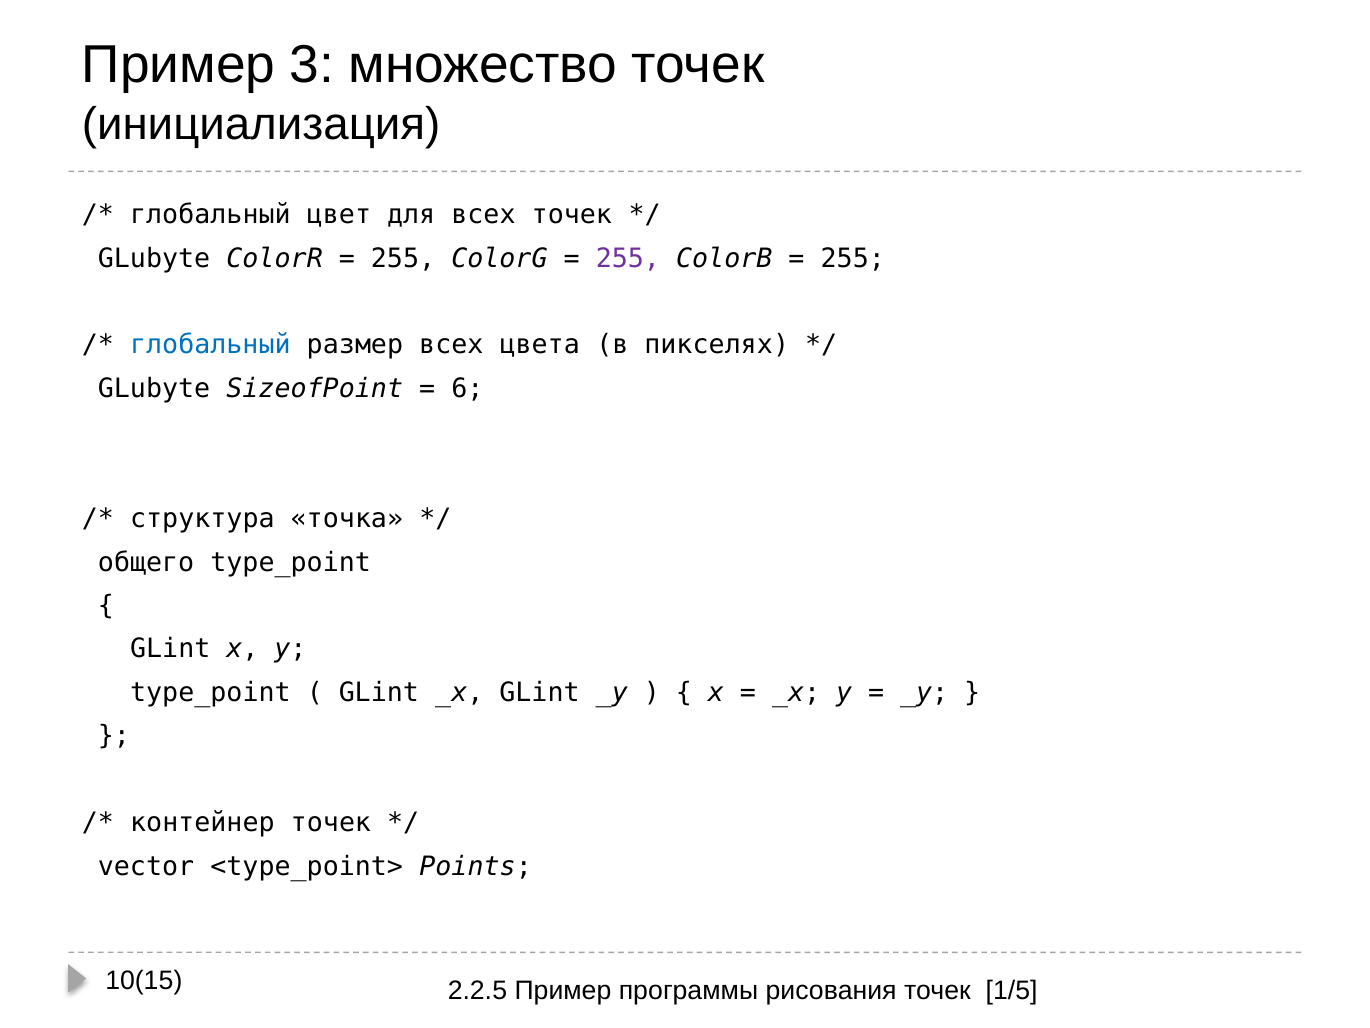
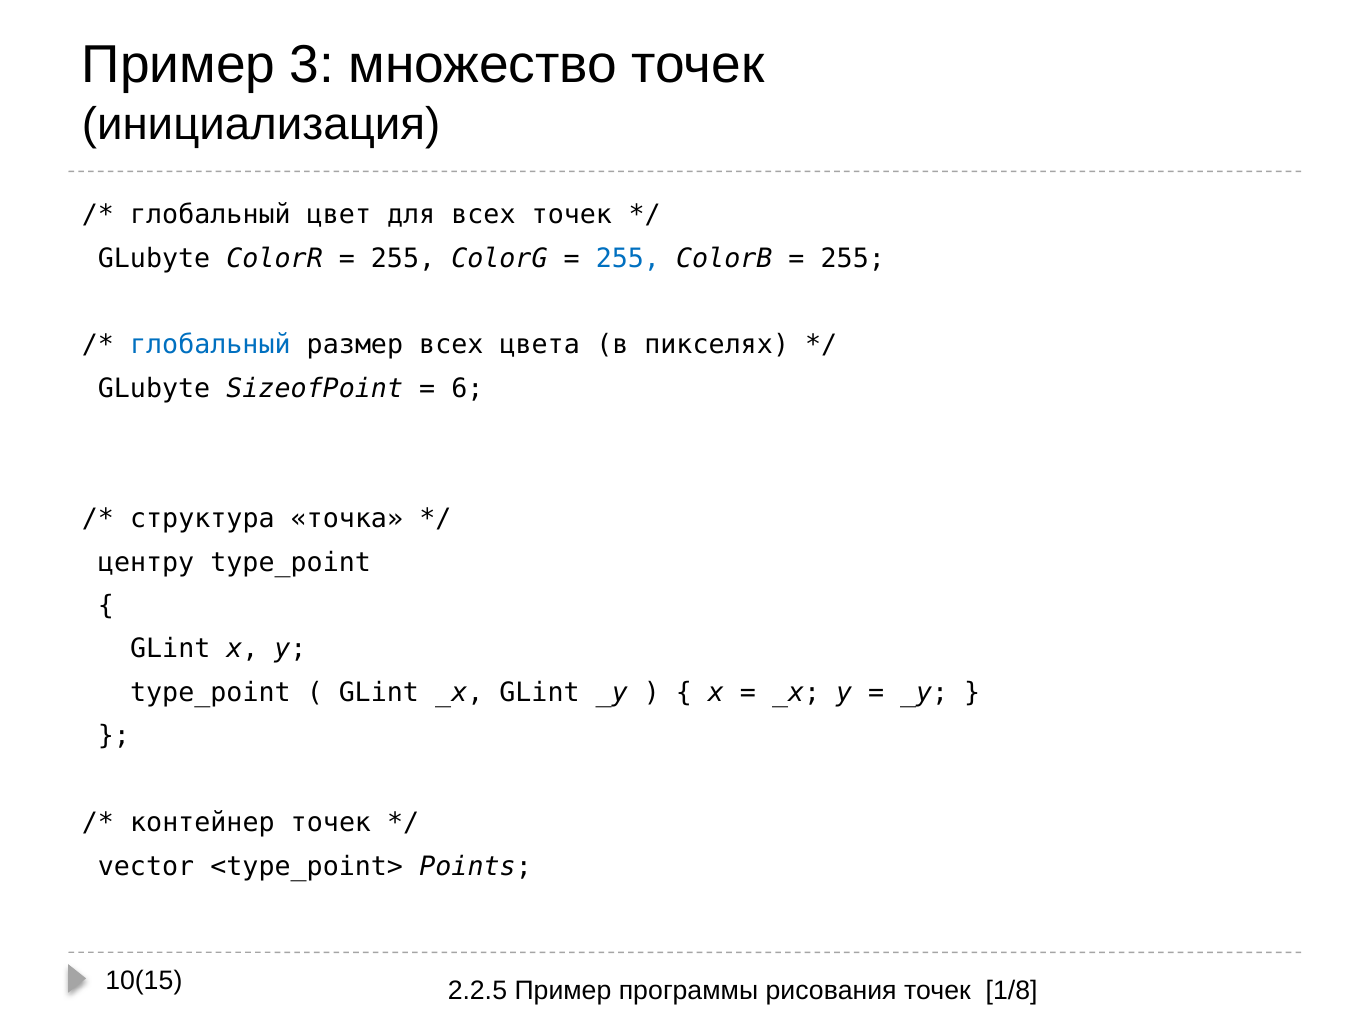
255 at (628, 258) colour: purple -> blue
общего: общего -> центру
1/5: 1/5 -> 1/8
